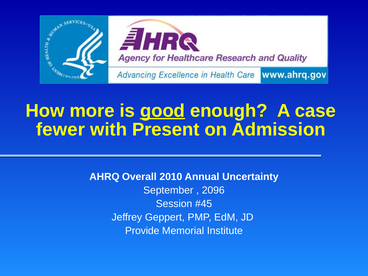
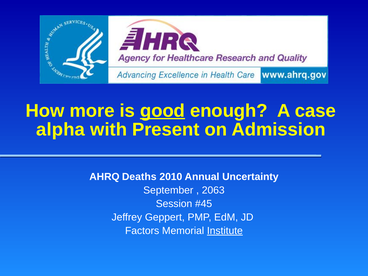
fewer: fewer -> alpha
Overall: Overall -> Deaths
2096: 2096 -> 2063
Provide: Provide -> Factors
Institute underline: none -> present
